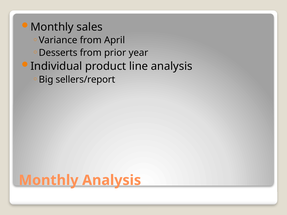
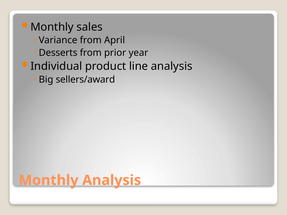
sellers/report: sellers/report -> sellers/award
